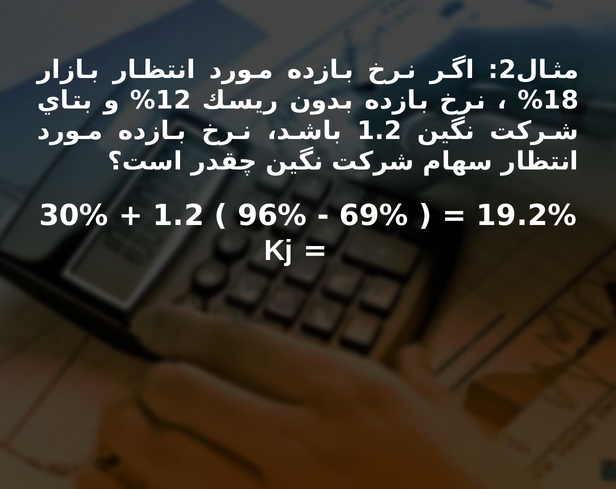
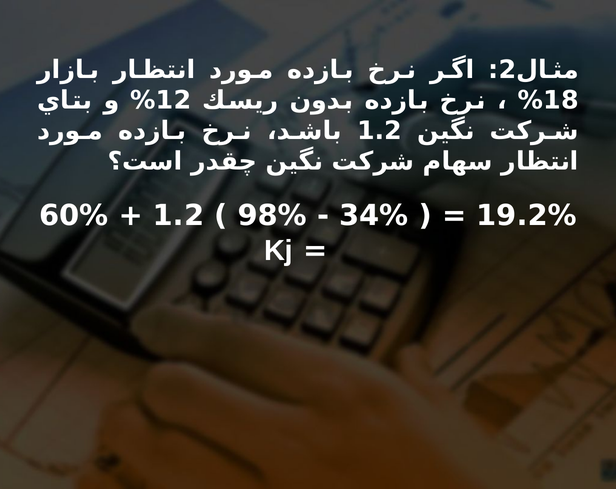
30%: 30% -> 60%
96%: 96% -> 98%
69%: 69% -> 34%
